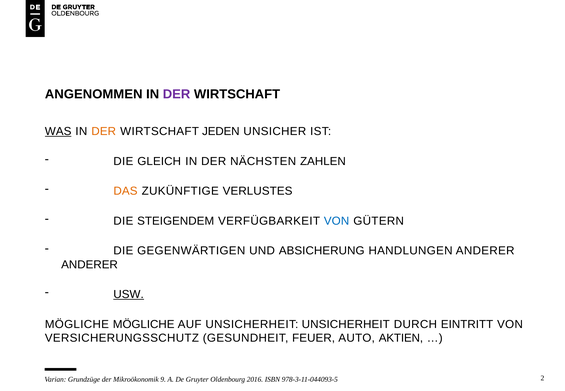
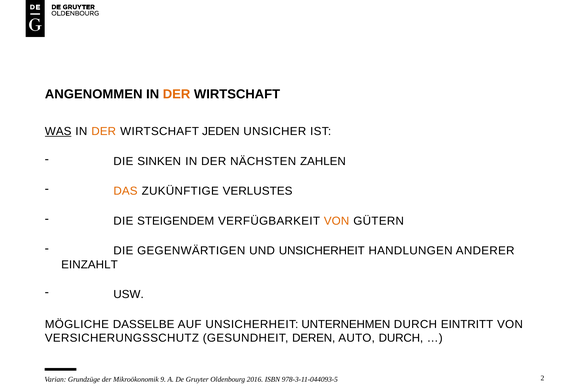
DER at (177, 94) colour: purple -> orange
GLEICH: GLEICH -> SINKEN
VON at (337, 221) colour: blue -> orange
UND ABSICHERUNG: ABSICHERUNG -> UNSICHERHEIT
ANDERER at (90, 265): ANDERER -> EINZAHLT
USW underline: present -> none
MÖGLICHE MÖGLICHE: MÖGLICHE -> DASSELBE
UNSICHERHEIT UNSICHERHEIT: UNSICHERHEIT -> UNTERNEHMEN
FEUER: FEUER -> DEREN
AUTO AKTIEN: AKTIEN -> DURCH
